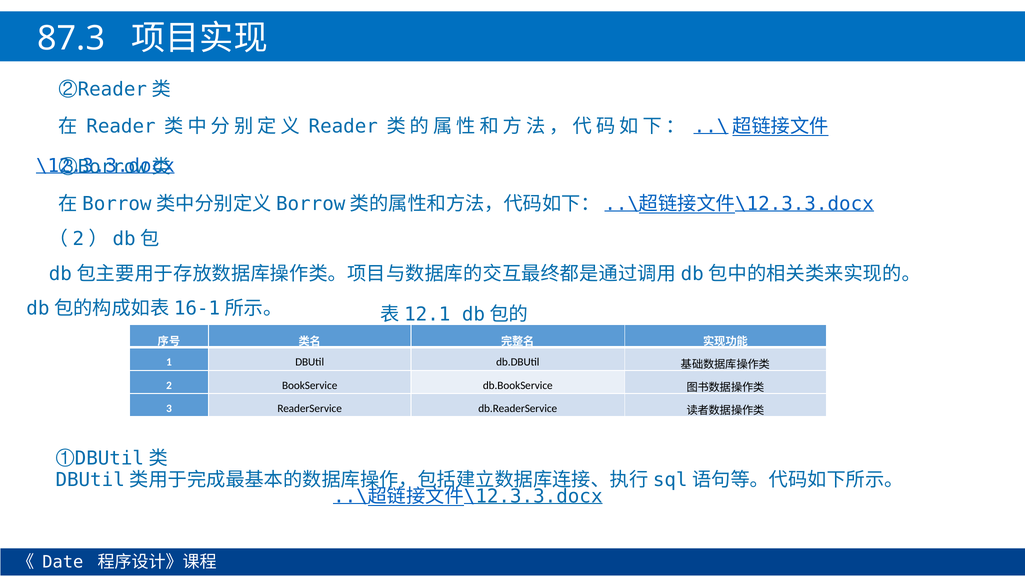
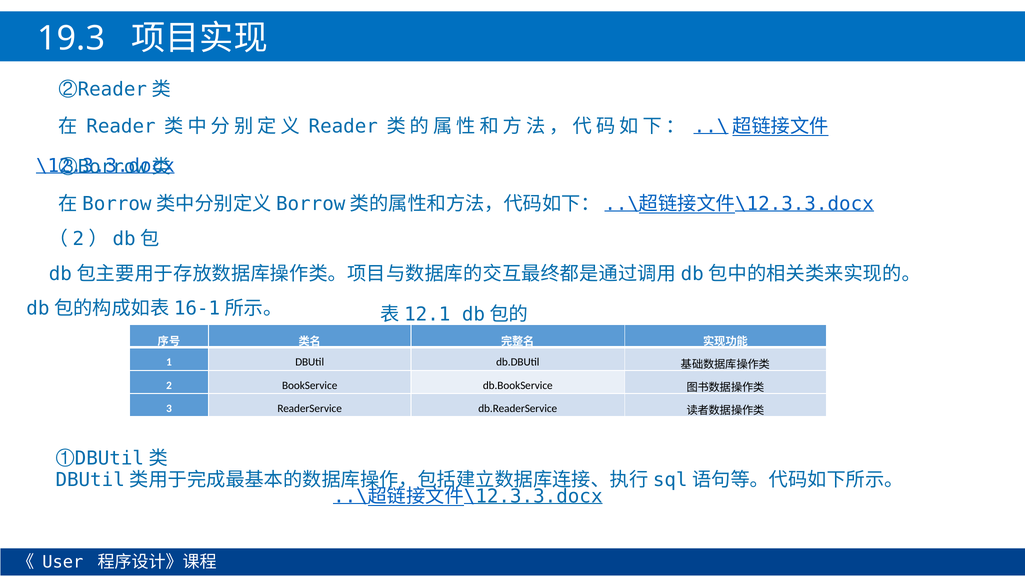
87.3: 87.3 -> 19.3
Date: Date -> User
